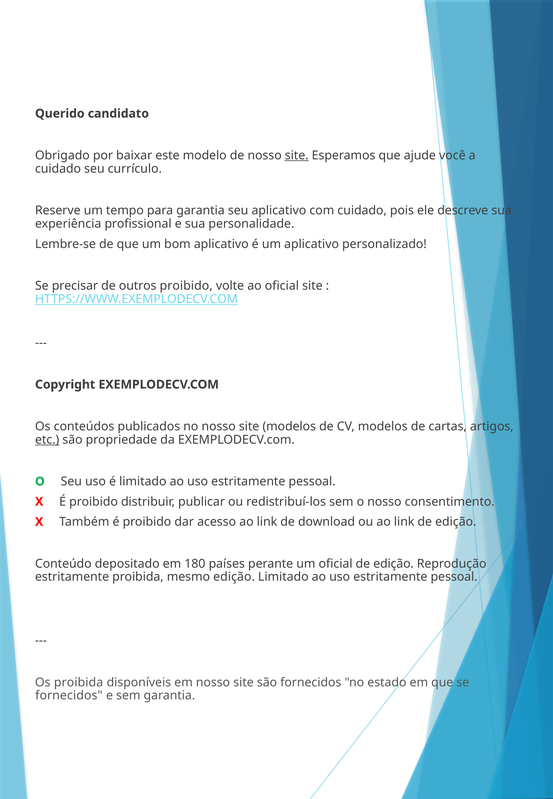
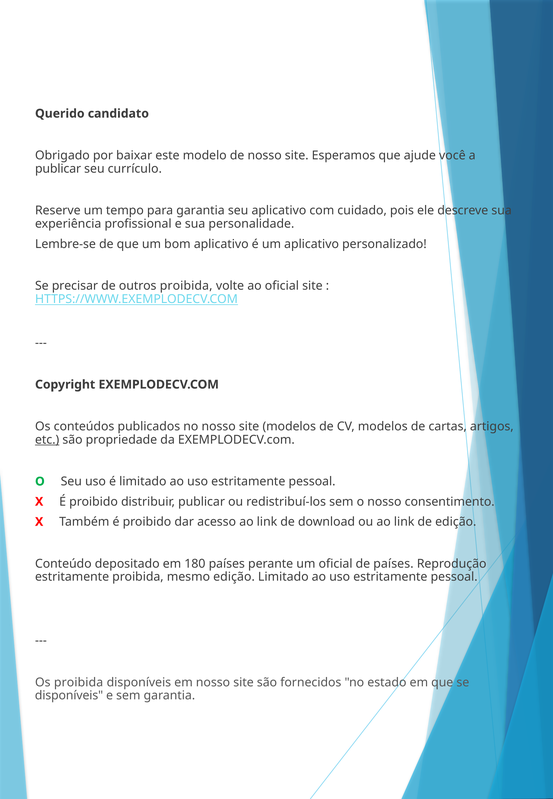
site at (297, 155) underline: present -> none
cuidado at (58, 169): cuidado -> publicar
outros proibido: proibido -> proibida
oficial de edição: edição -> países
fornecidos at (69, 695): fornecidos -> disponíveis
